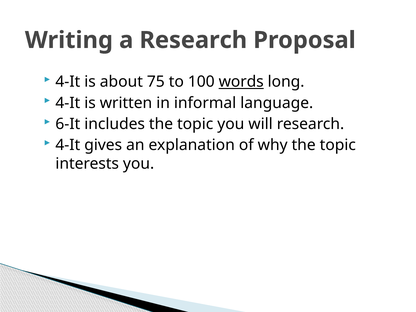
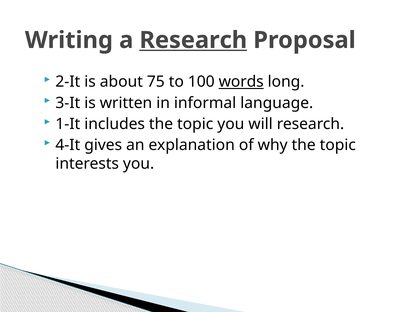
Research at (193, 40) underline: none -> present
4-It at (68, 82): 4-It -> 2-It
4-It at (68, 103): 4-It -> 3-It
6-It: 6-It -> 1-It
